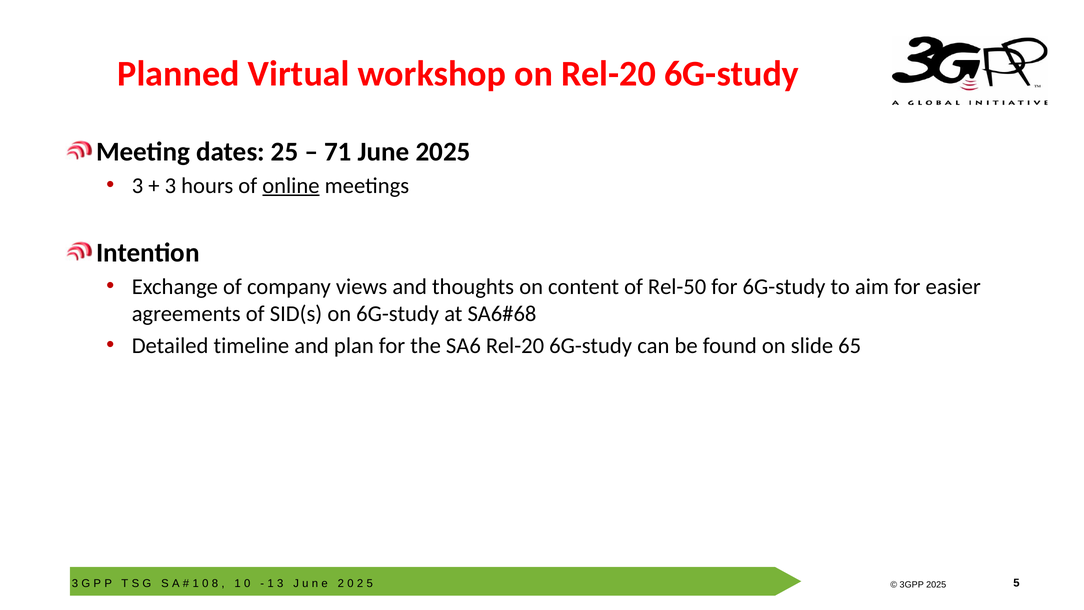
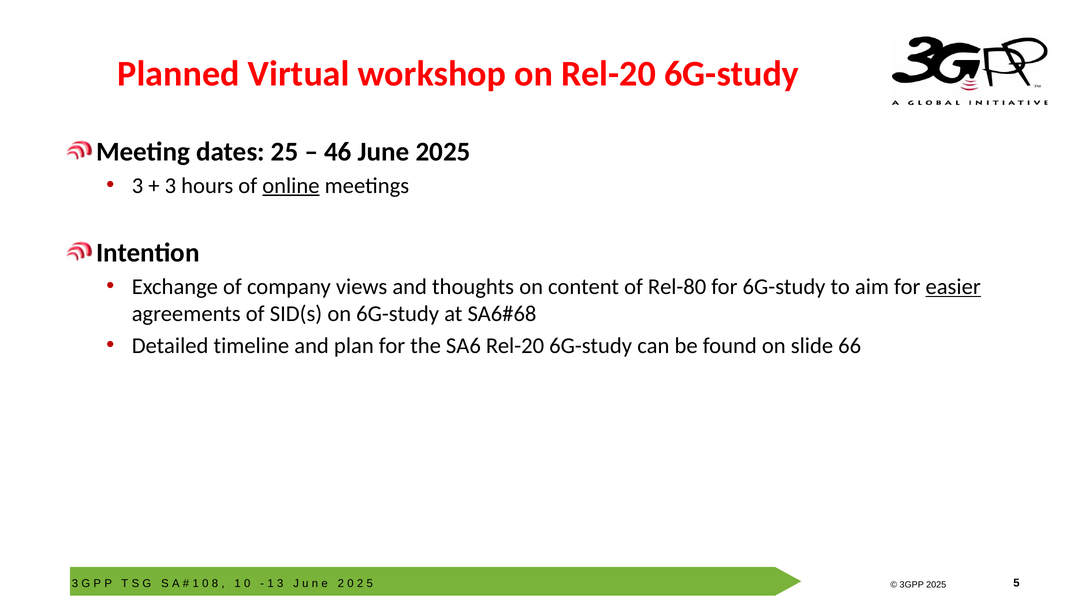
71: 71 -> 46
Rel-50: Rel-50 -> Rel-80
easier underline: none -> present
65: 65 -> 66
